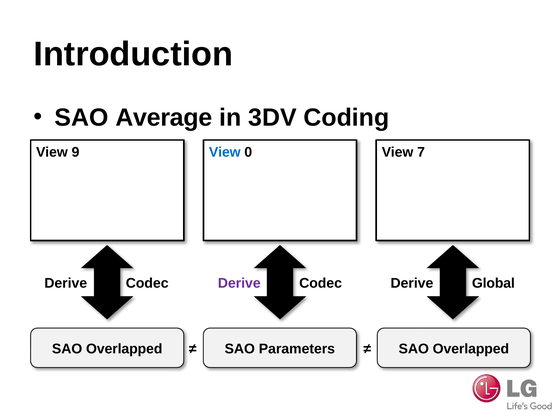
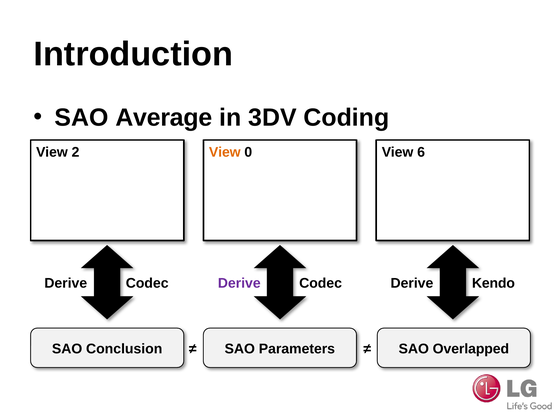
9: 9 -> 2
View at (225, 152) colour: blue -> orange
7: 7 -> 6
Global: Global -> Kendo
Overlapped at (124, 349): Overlapped -> Conclusion
